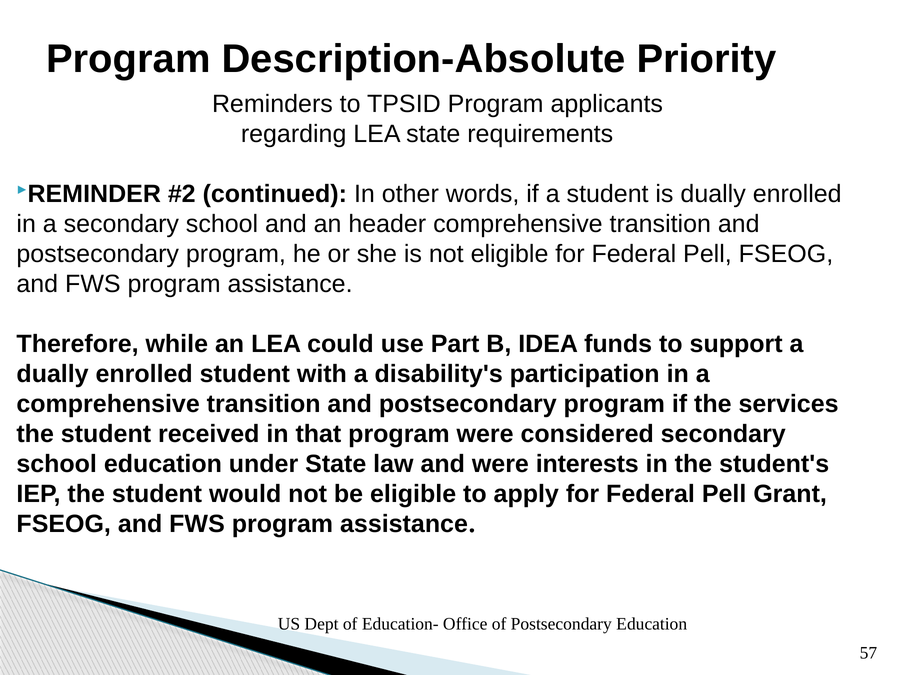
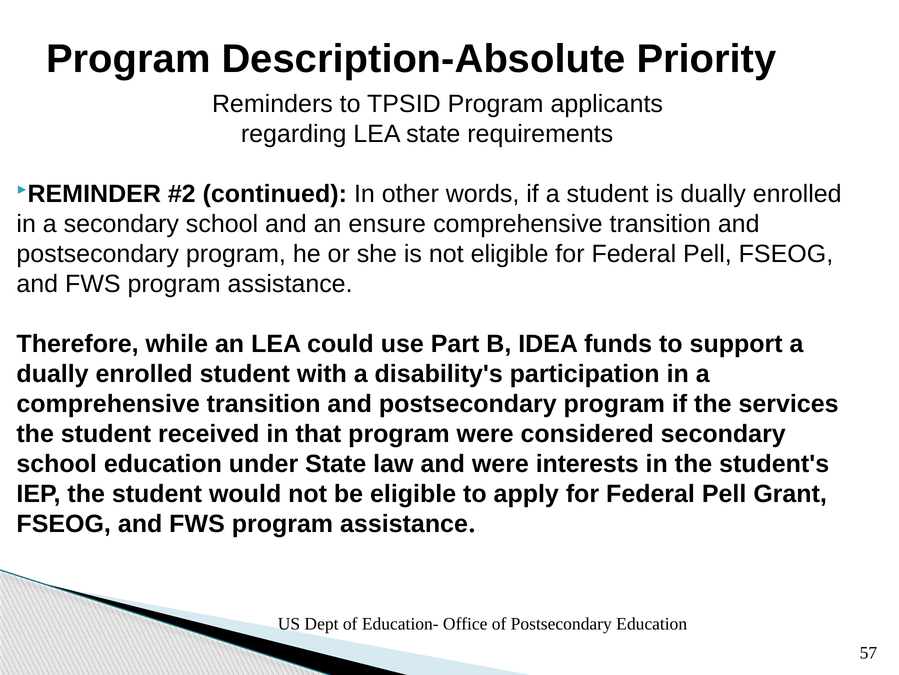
header: header -> ensure
